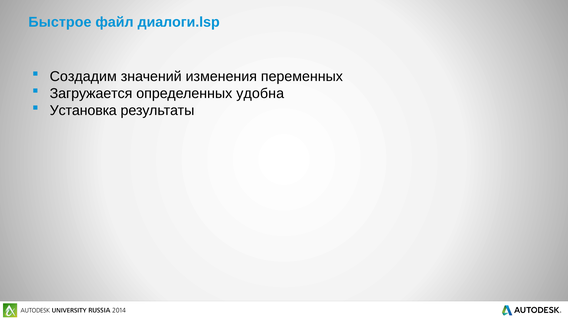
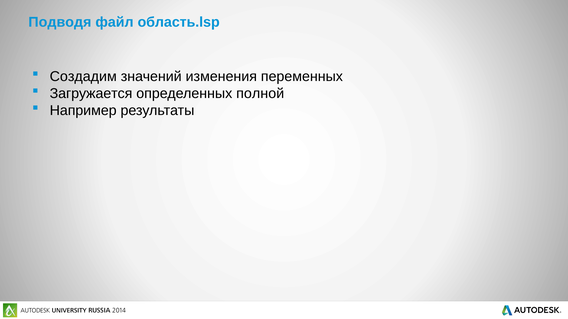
Быстрое: Быстрое -> Подводя
диалоги.lsp: диалоги.lsp -> область.lsp
удобна: удобна -> полной
Установка: Установка -> Например
